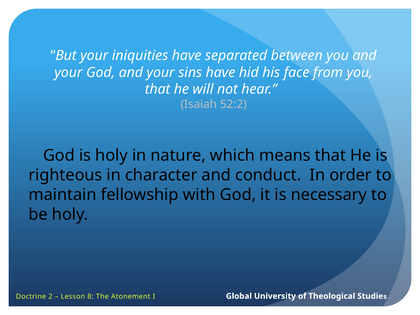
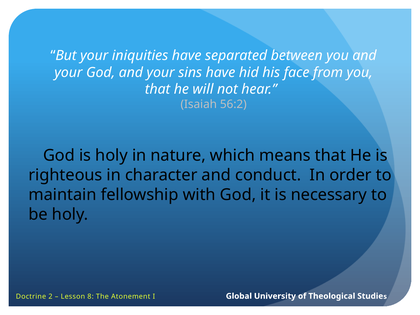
52:2: 52:2 -> 56:2
